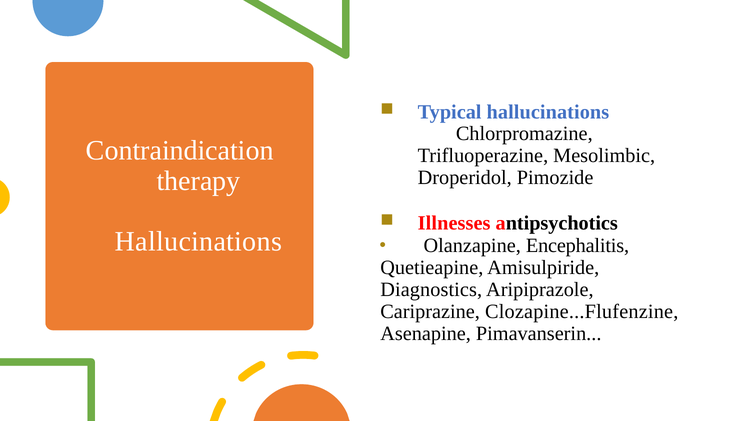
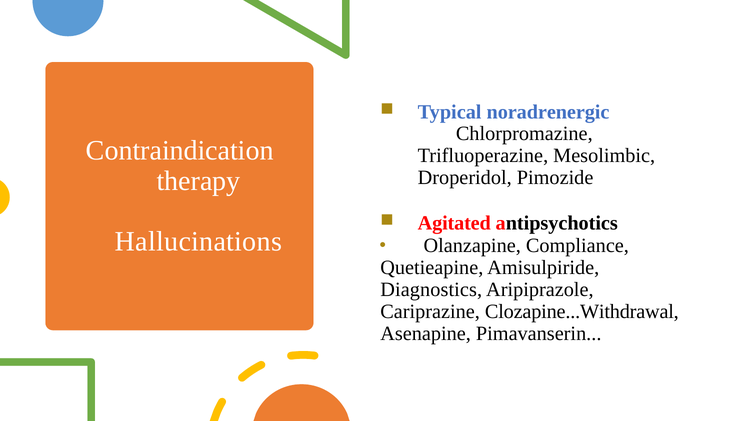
Typical hallucinations: hallucinations -> noradrenergic
Illnesses: Illnesses -> Agitated
Encephalitis: Encephalitis -> Compliance
Clozapine...Flufenzine: Clozapine...Flufenzine -> Clozapine...Withdrawal
